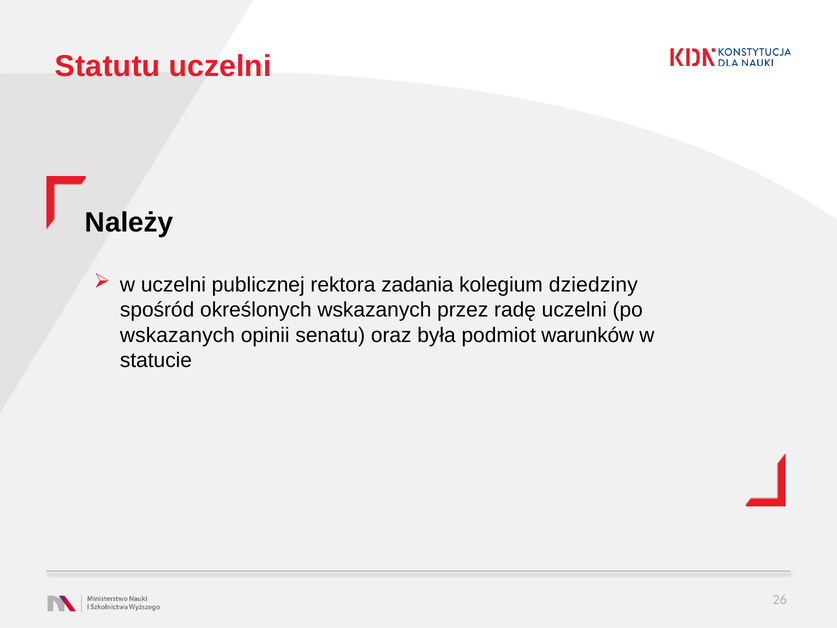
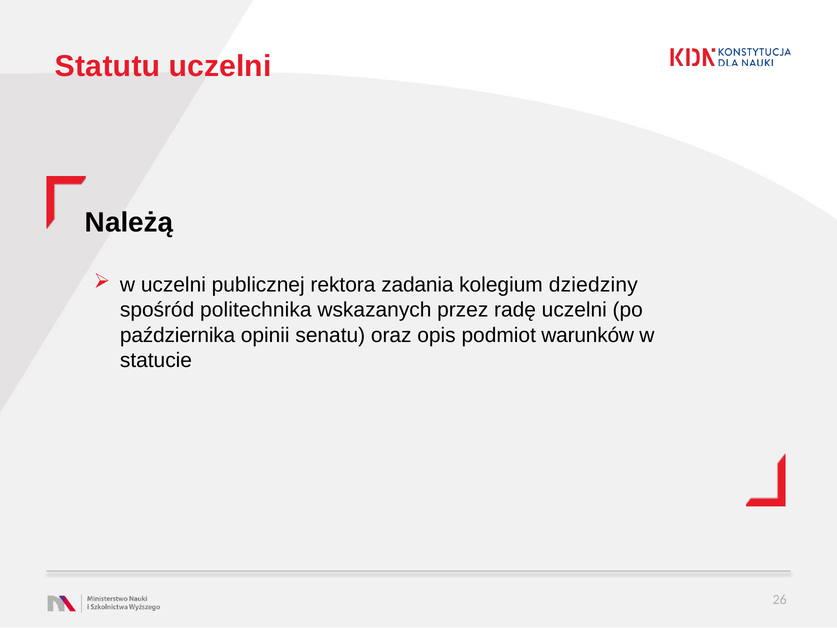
Należy: Należy -> Należą
określonych: określonych -> politechnika
wskazanych at (177, 335): wskazanych -> października
była: była -> opis
